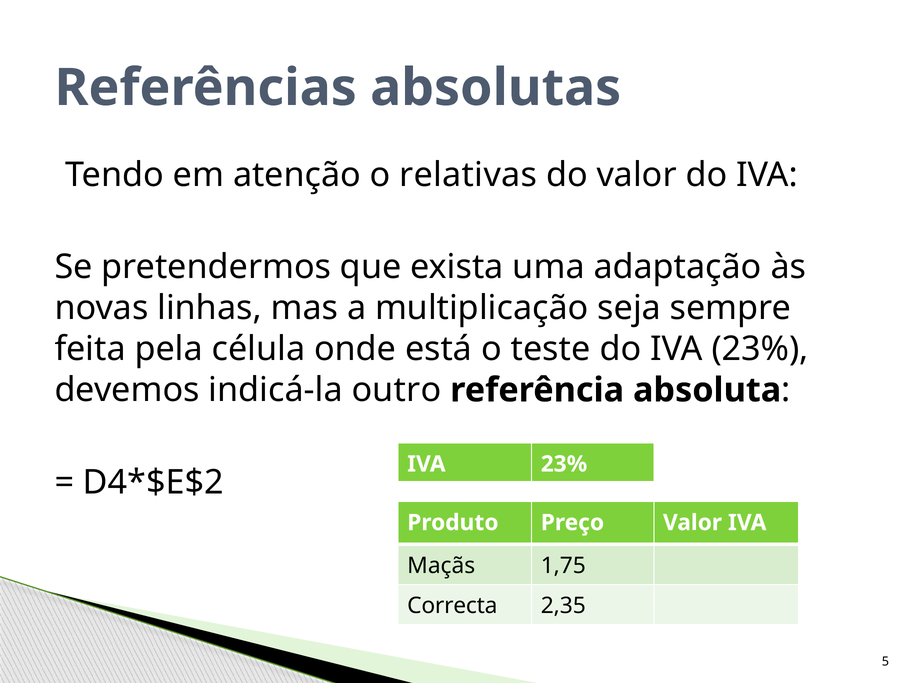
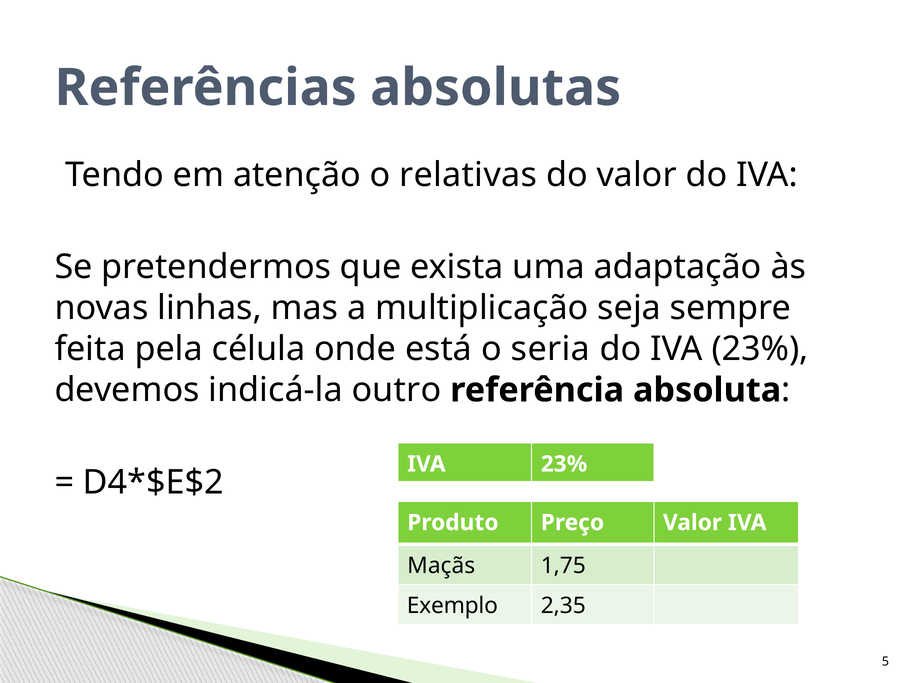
teste: teste -> seria
Correcta: Correcta -> Exemplo
